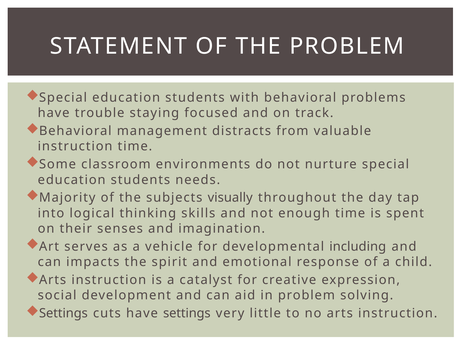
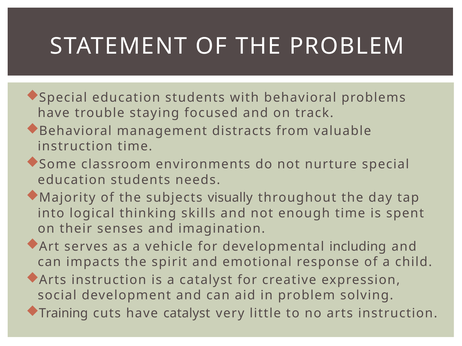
Settings at (63, 314): Settings -> Training
have settings: settings -> catalyst
